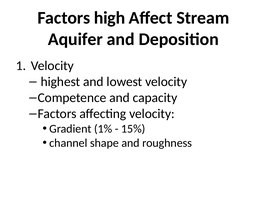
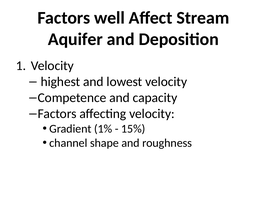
high: high -> well
